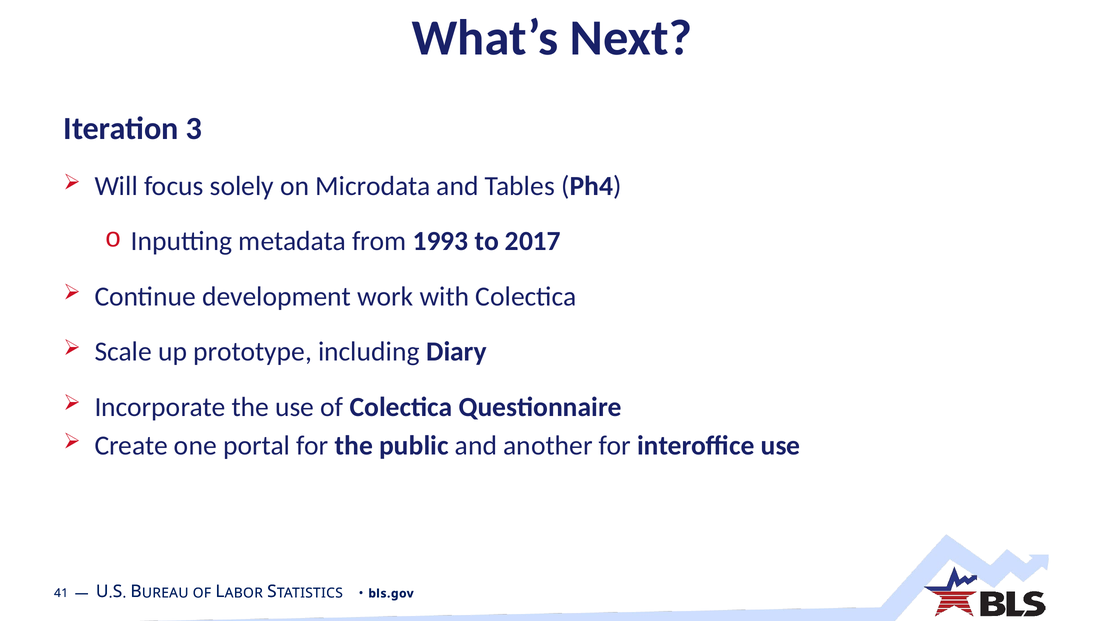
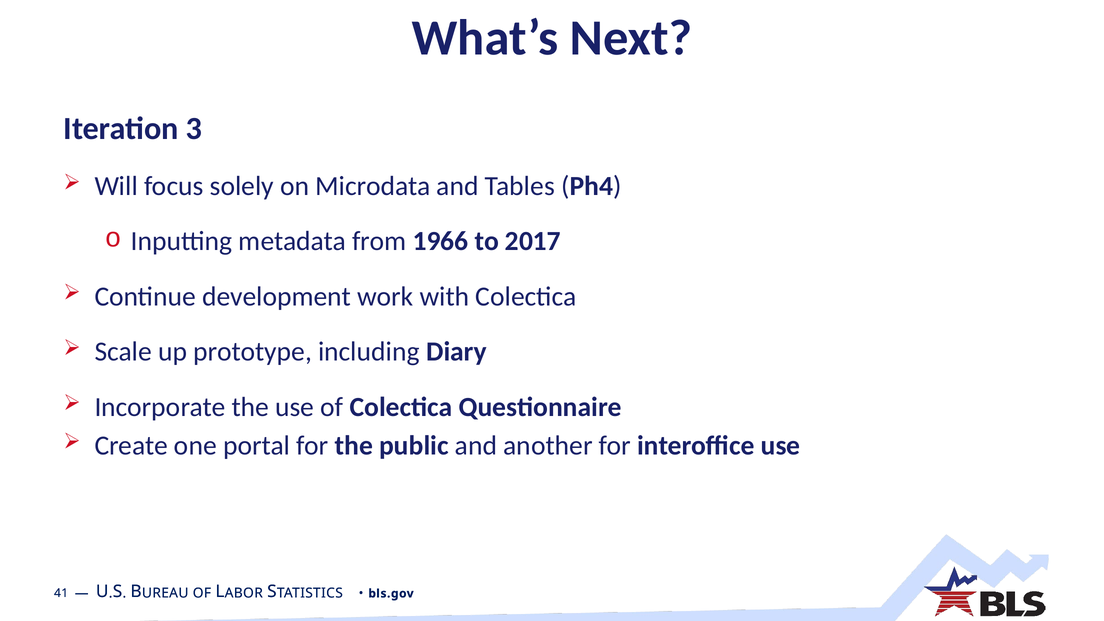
1993: 1993 -> 1966
